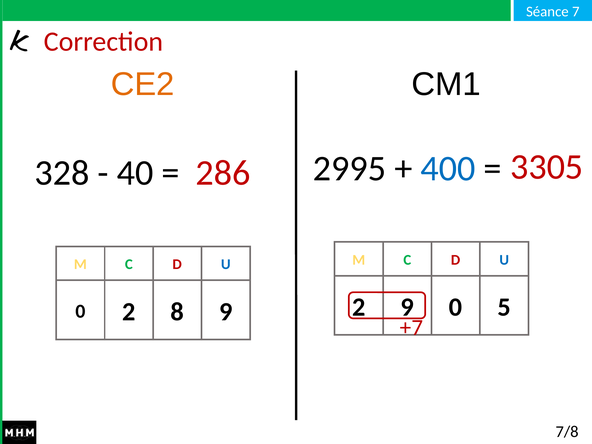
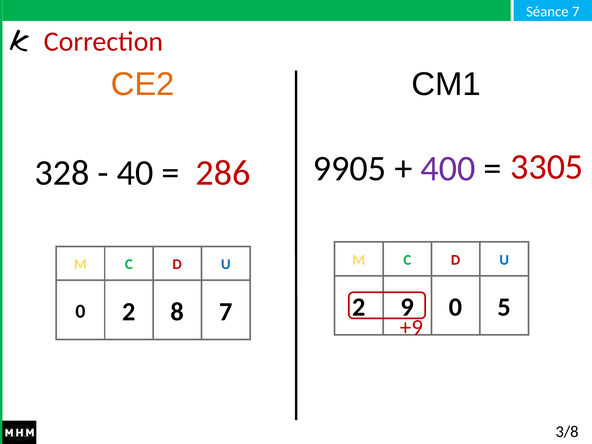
2995: 2995 -> 9905
400 colour: blue -> purple
8 9: 9 -> 7
+7: +7 -> +9
7/8: 7/8 -> 3/8
